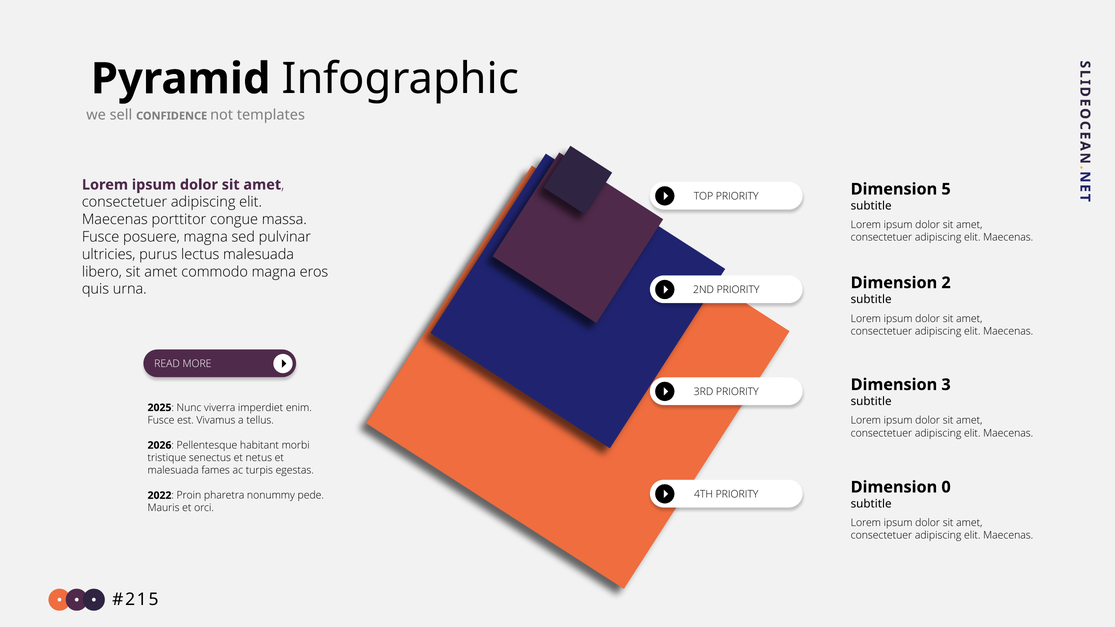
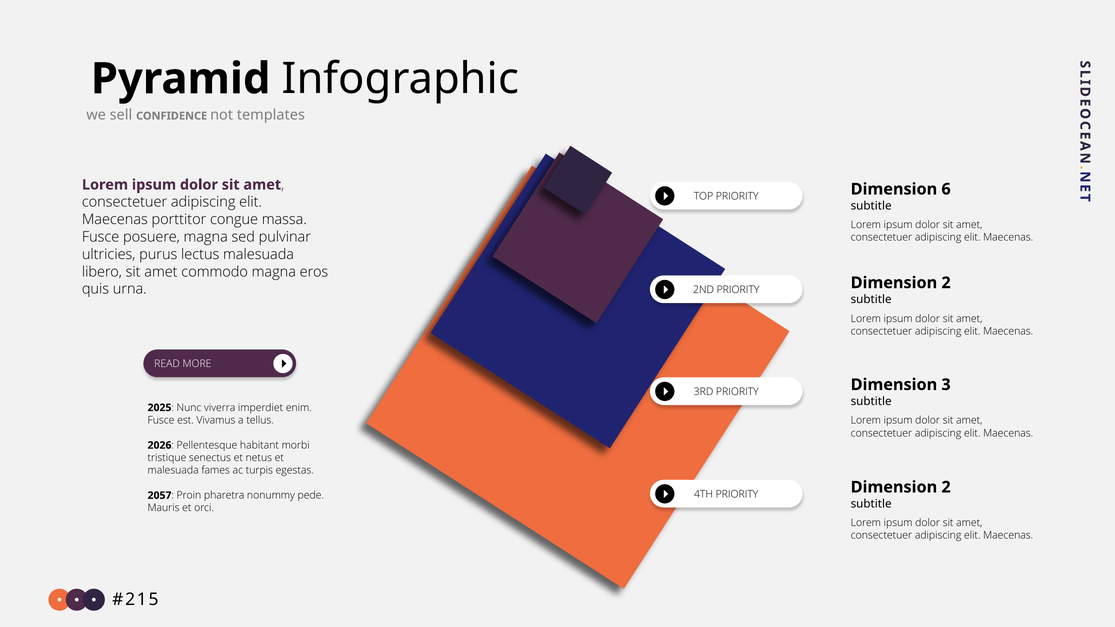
5: 5 -> 6
4TH PRIORITY Dimension 0: 0 -> 2
2022: 2022 -> 2057
